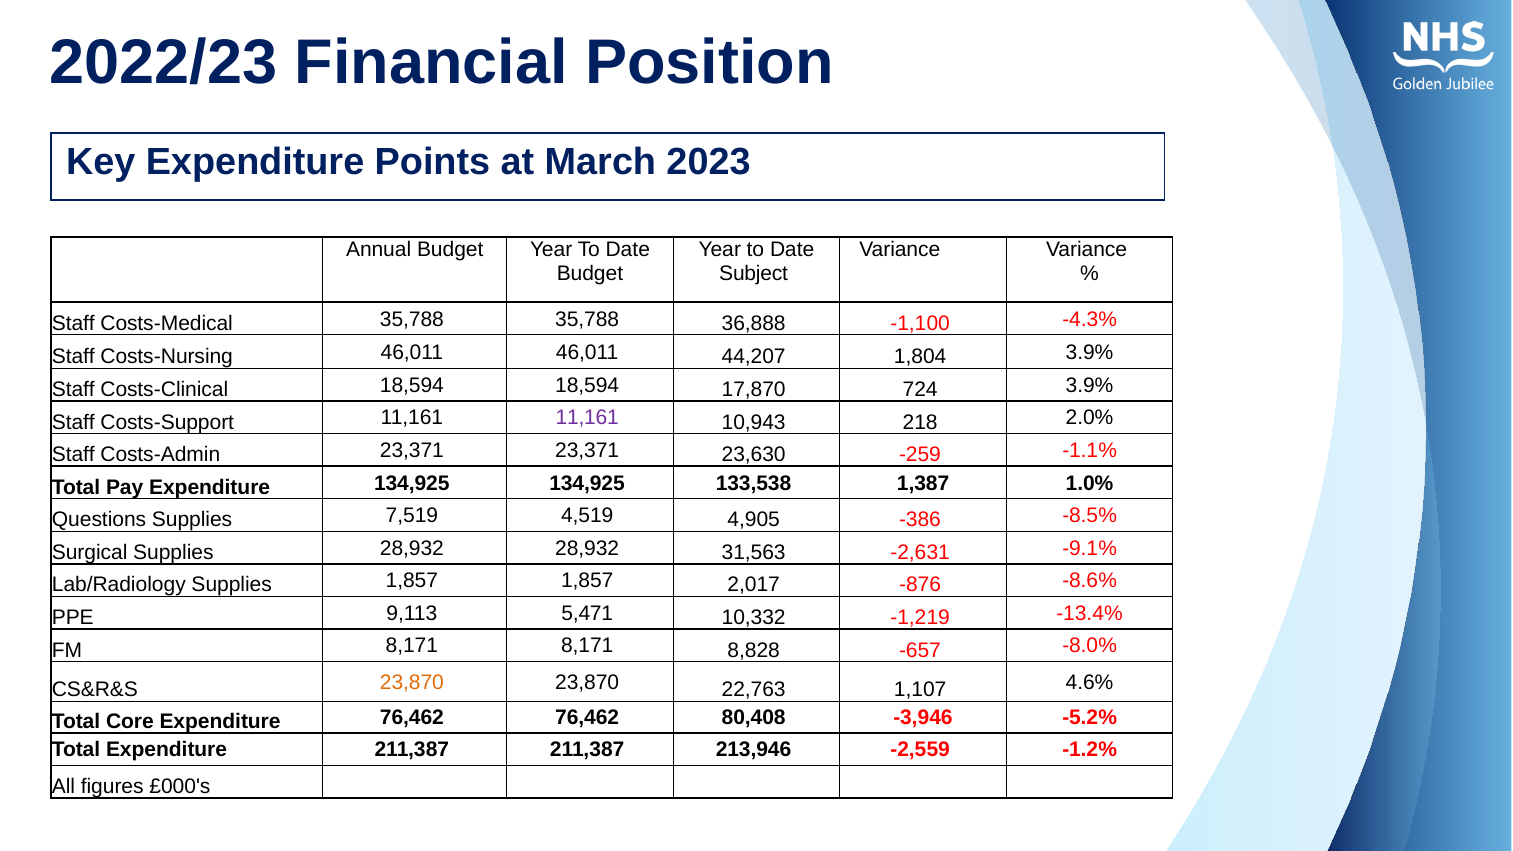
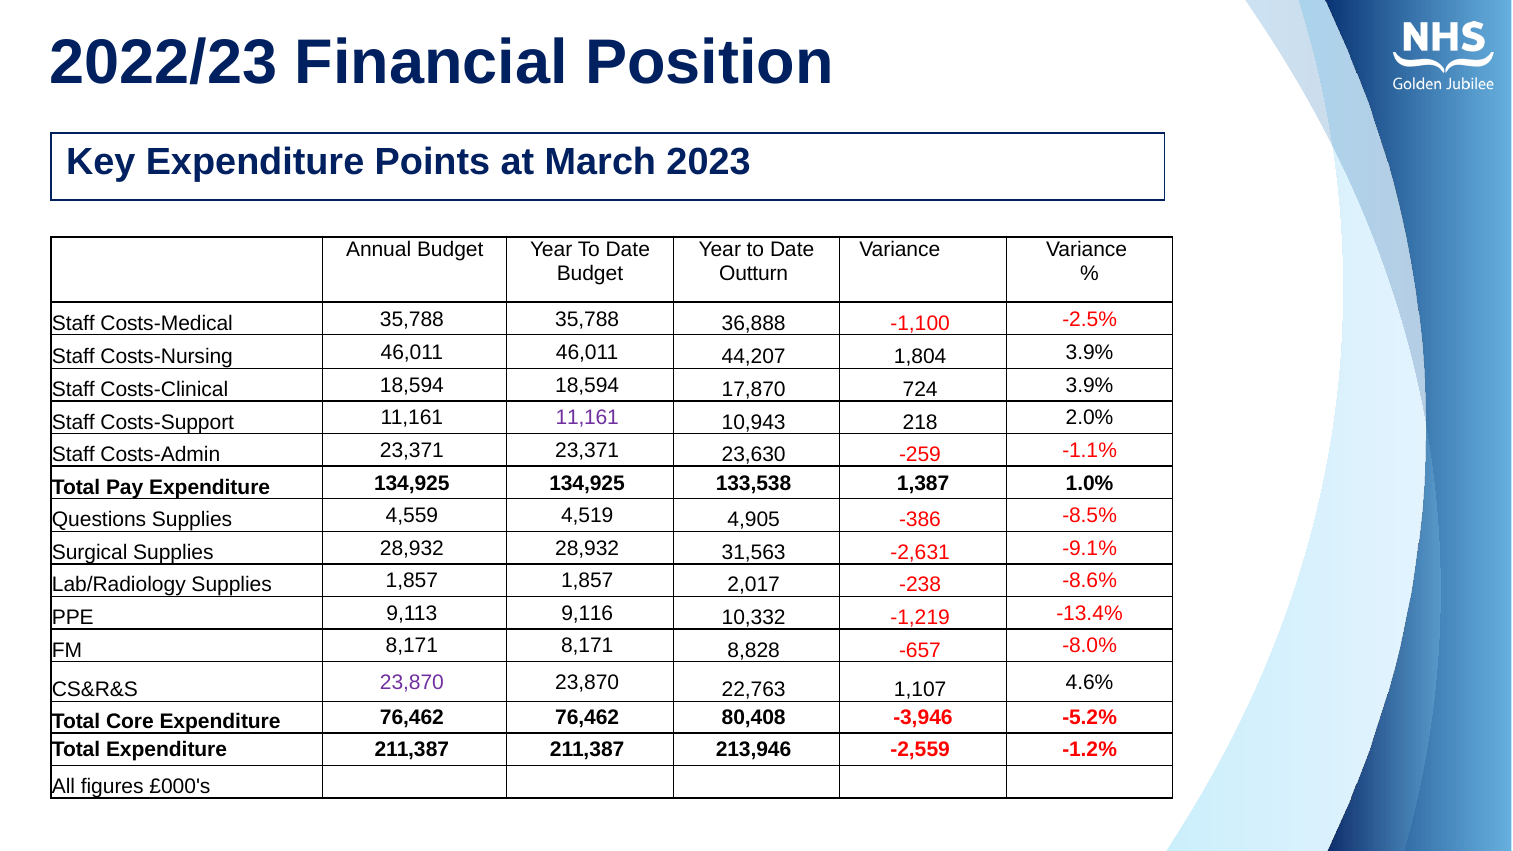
Subject: Subject -> Outturn
-4.3%: -4.3% -> -2.5%
7,519: 7,519 -> 4,559
-876: -876 -> -238
5,471: 5,471 -> 9,116
23,870 at (412, 682) colour: orange -> purple
